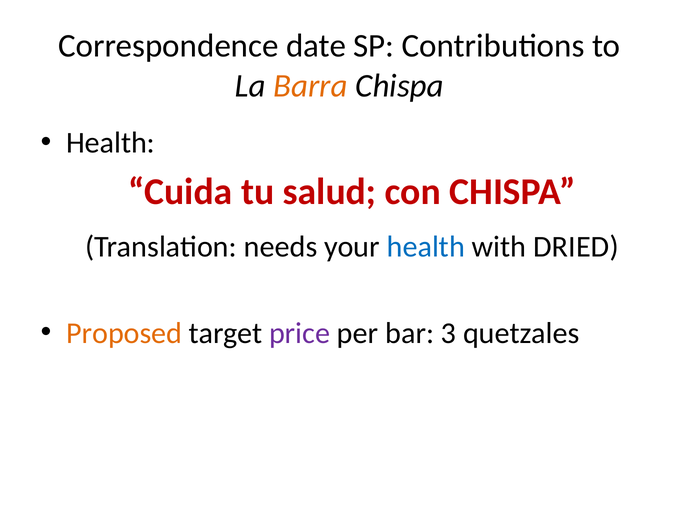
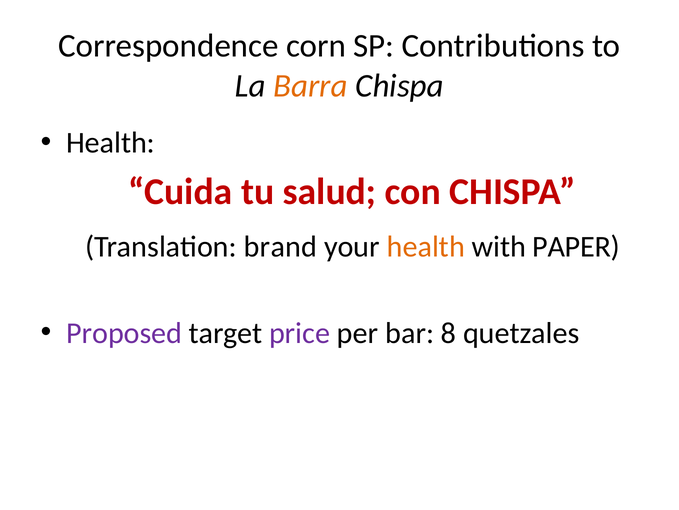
date: date -> corn
needs: needs -> brand
health at (426, 247) colour: blue -> orange
DRIED: DRIED -> PAPER
Proposed colour: orange -> purple
3: 3 -> 8
